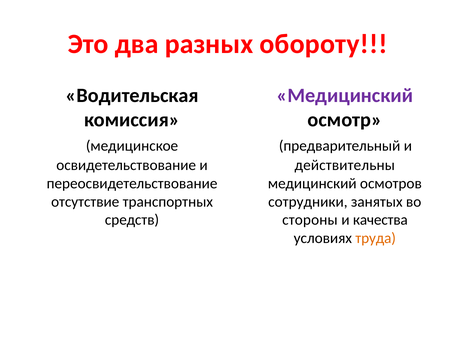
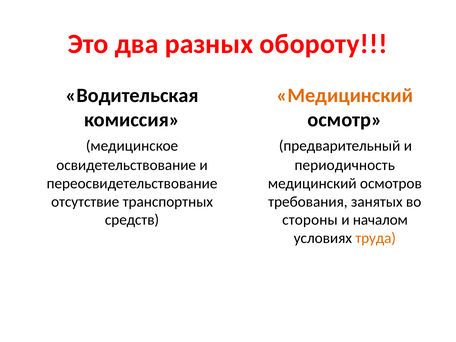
Медицинский at (345, 96) colour: purple -> orange
действительны: действительны -> периодичность
сотрудники: сотрудники -> требования
качества: качества -> началом
